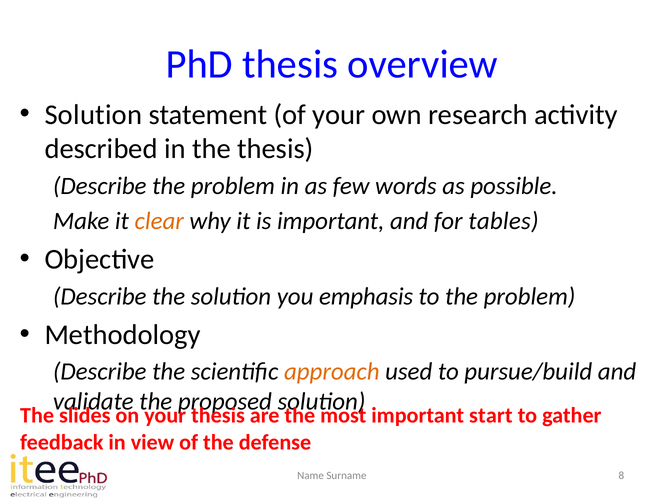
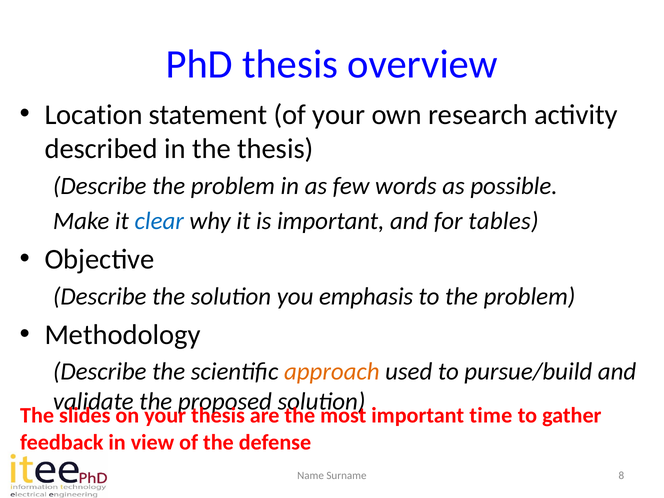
Solution at (93, 115): Solution -> Location
clear colour: orange -> blue
start: start -> time
